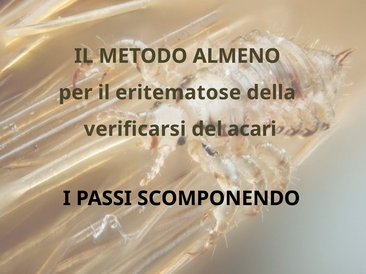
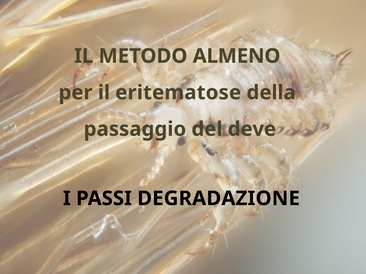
verificarsi: verificarsi -> passaggio
acari: acari -> deve
SCOMPONENDO: SCOMPONENDO -> DEGRADAZIONE
